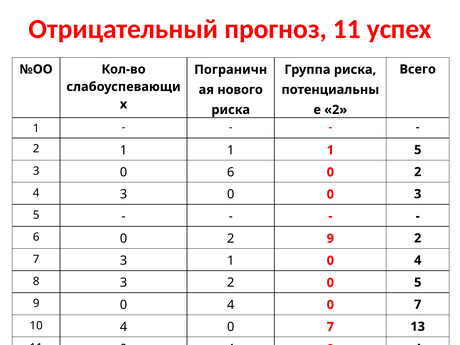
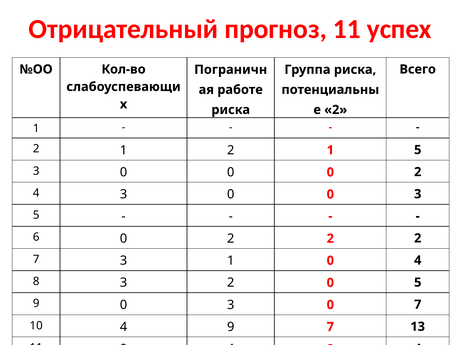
нового: нового -> работе
2 1 1: 1 -> 2
6 at (231, 172): 6 -> 0
0 2 9: 9 -> 2
9 0 4: 4 -> 3
10 4 0: 0 -> 9
